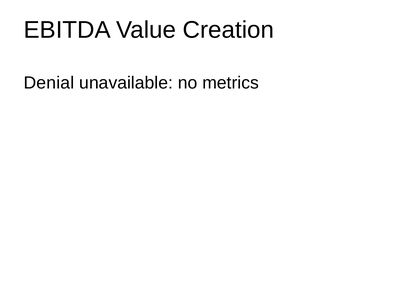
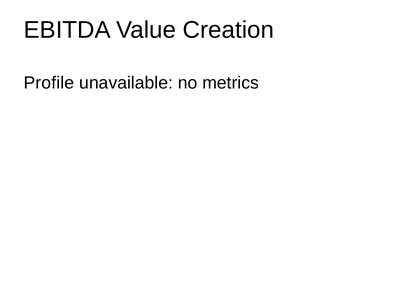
Denial: Denial -> Profile
